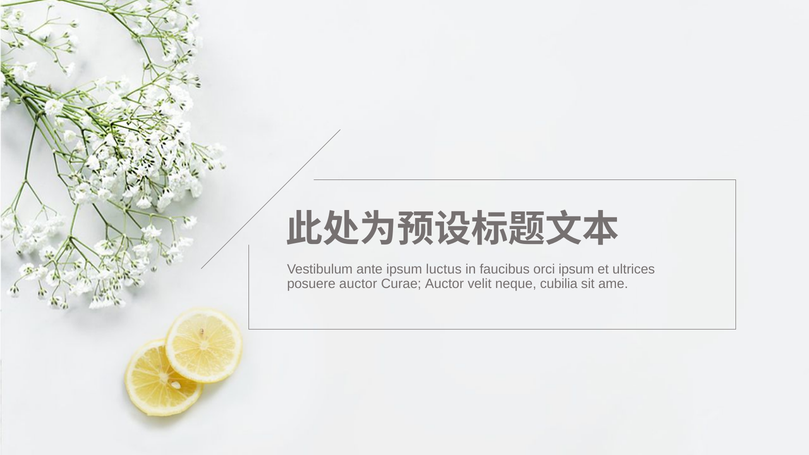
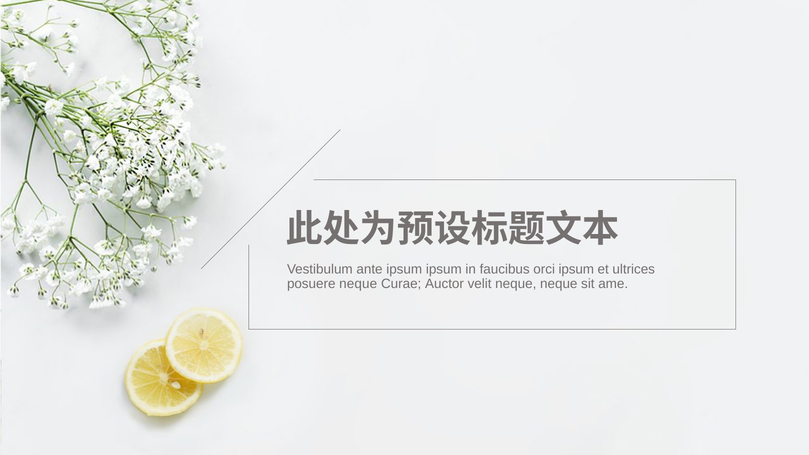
ipsum luctus: luctus -> ipsum
posuere auctor: auctor -> neque
neque cubilia: cubilia -> neque
